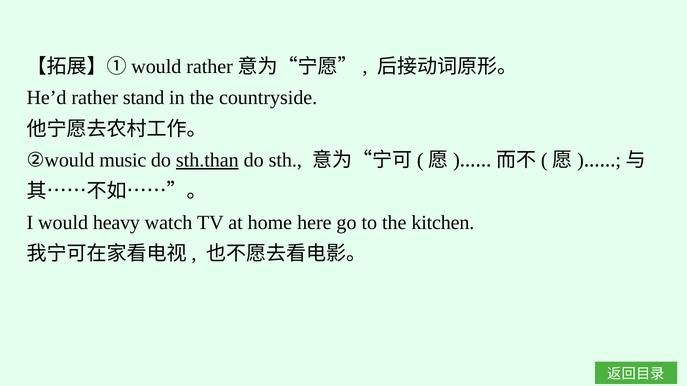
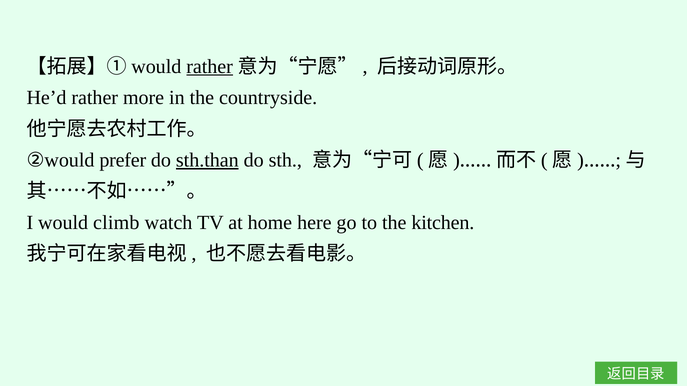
rather at (210, 67) underline: none -> present
stand: stand -> more
music: music -> prefer
heavy: heavy -> climb
